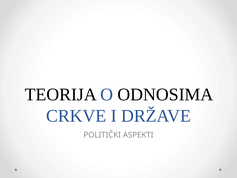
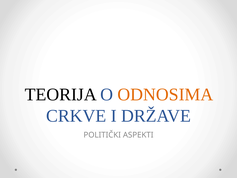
ODNOSIMA colour: black -> orange
